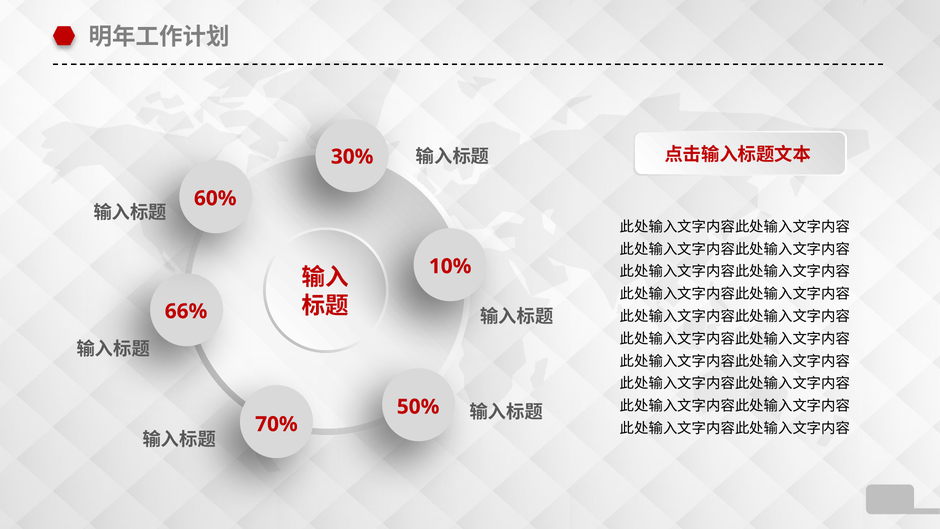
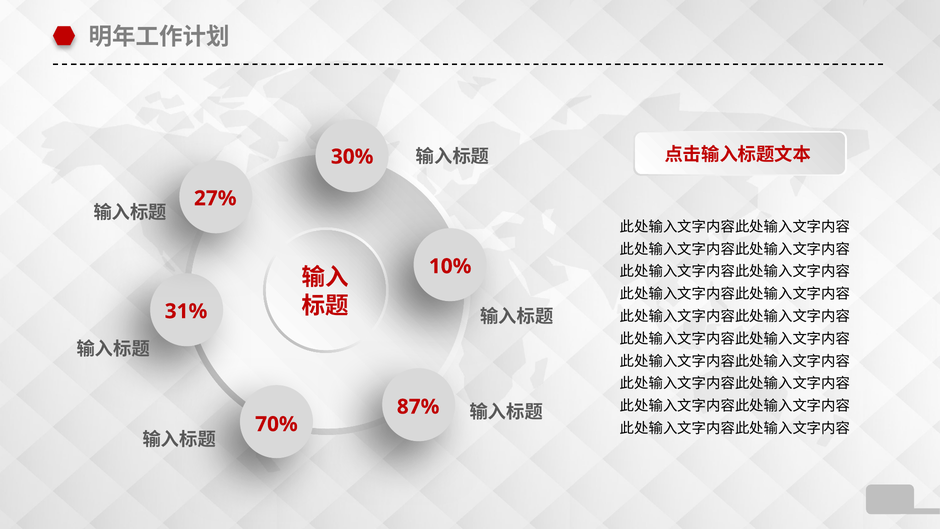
60%: 60% -> 27%
66%: 66% -> 31%
50%: 50% -> 87%
